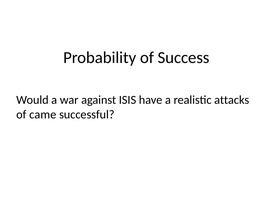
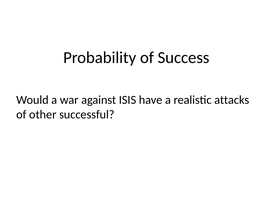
came: came -> other
